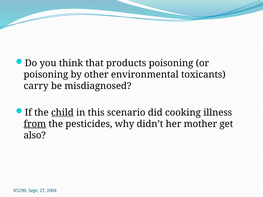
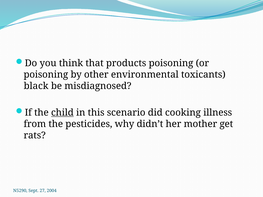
carry: carry -> black
from underline: present -> none
also: also -> rats
